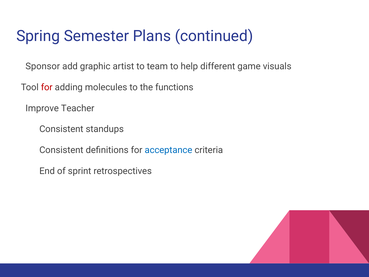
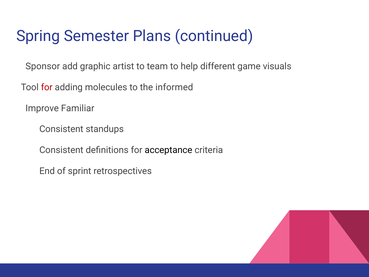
functions: functions -> informed
Teacher: Teacher -> Familiar
acceptance colour: blue -> black
